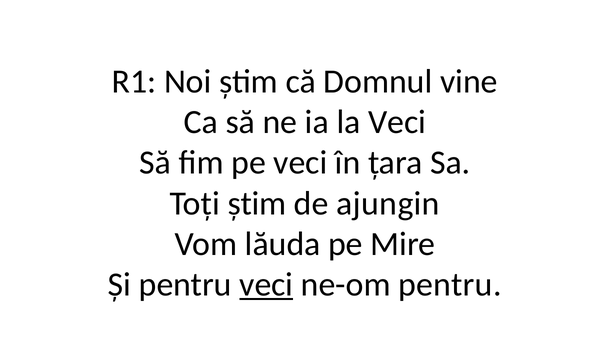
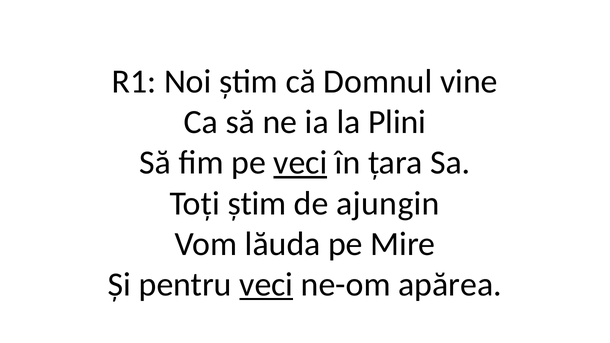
la Veci: Veci -> Plini
veci at (300, 163) underline: none -> present
ne-om pentru: pentru -> apărea
